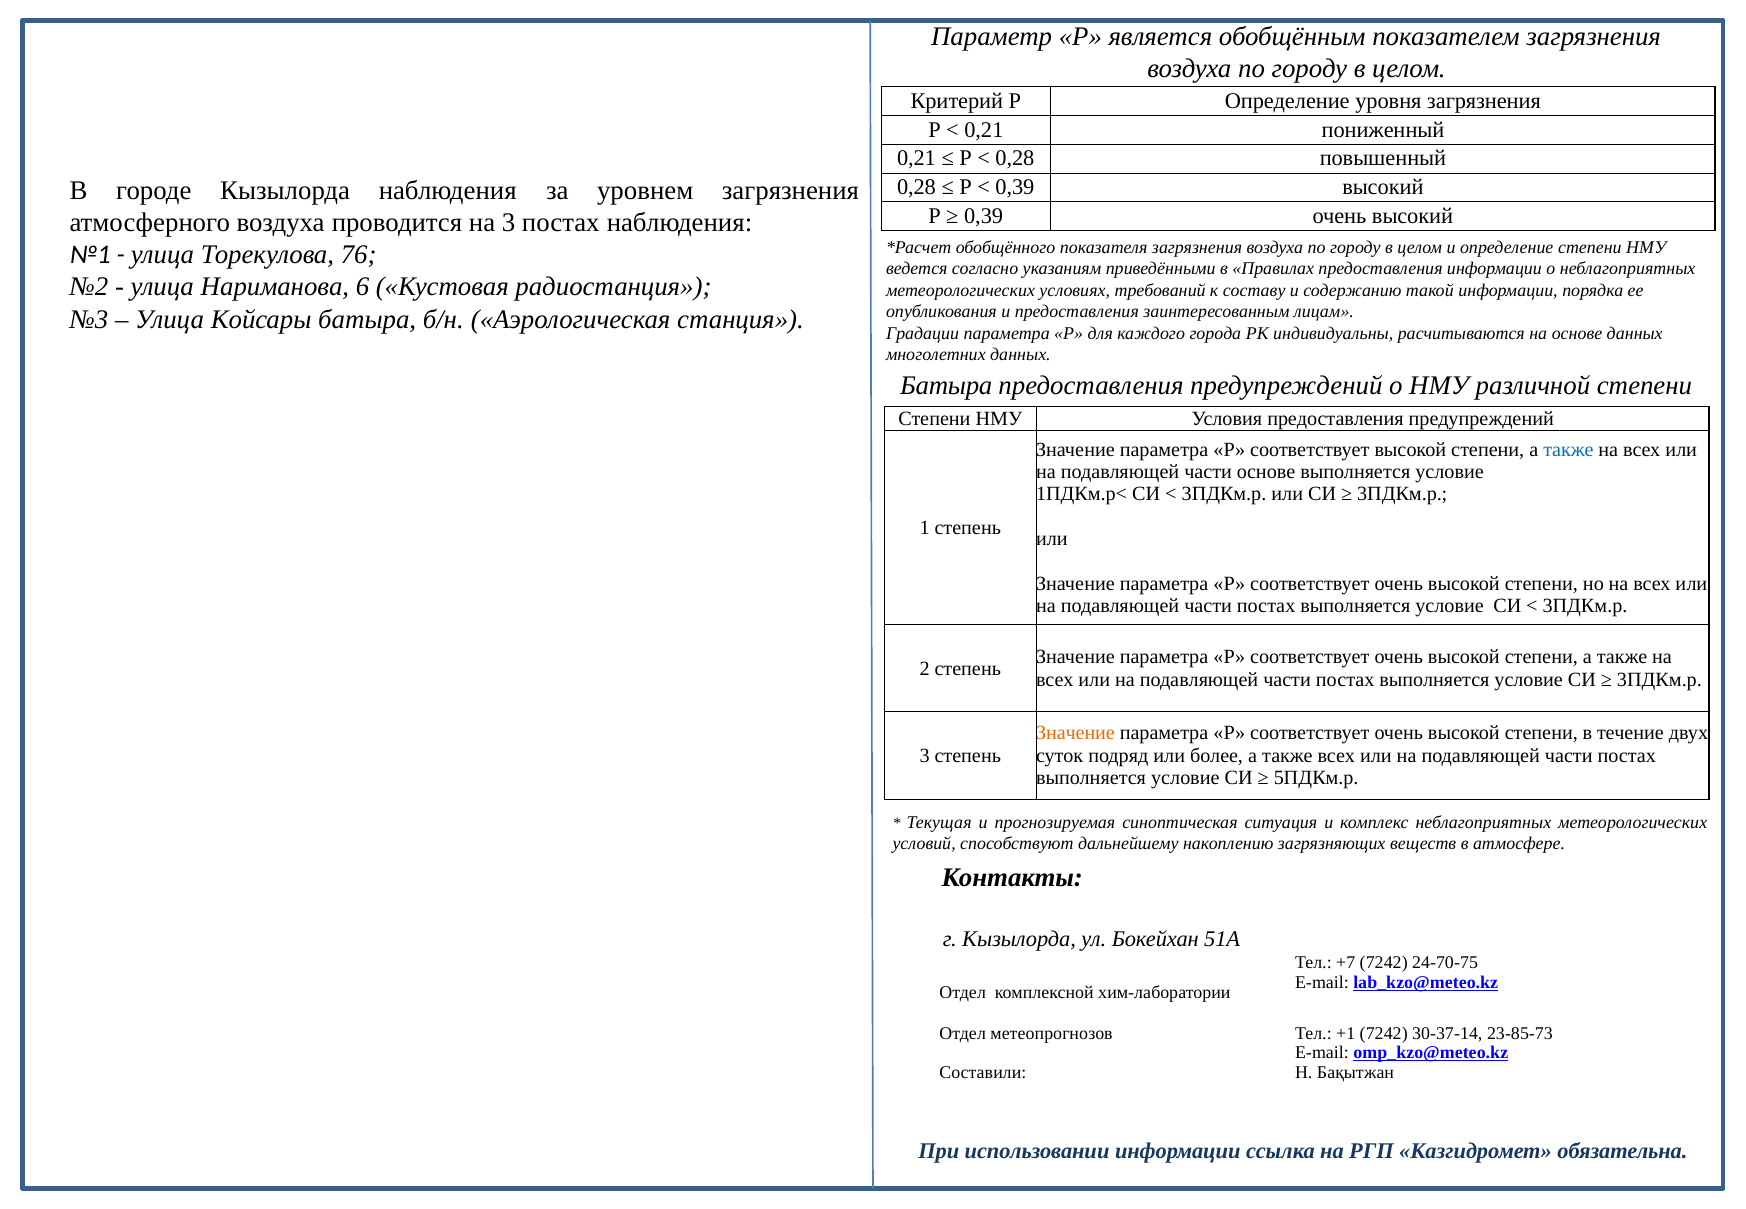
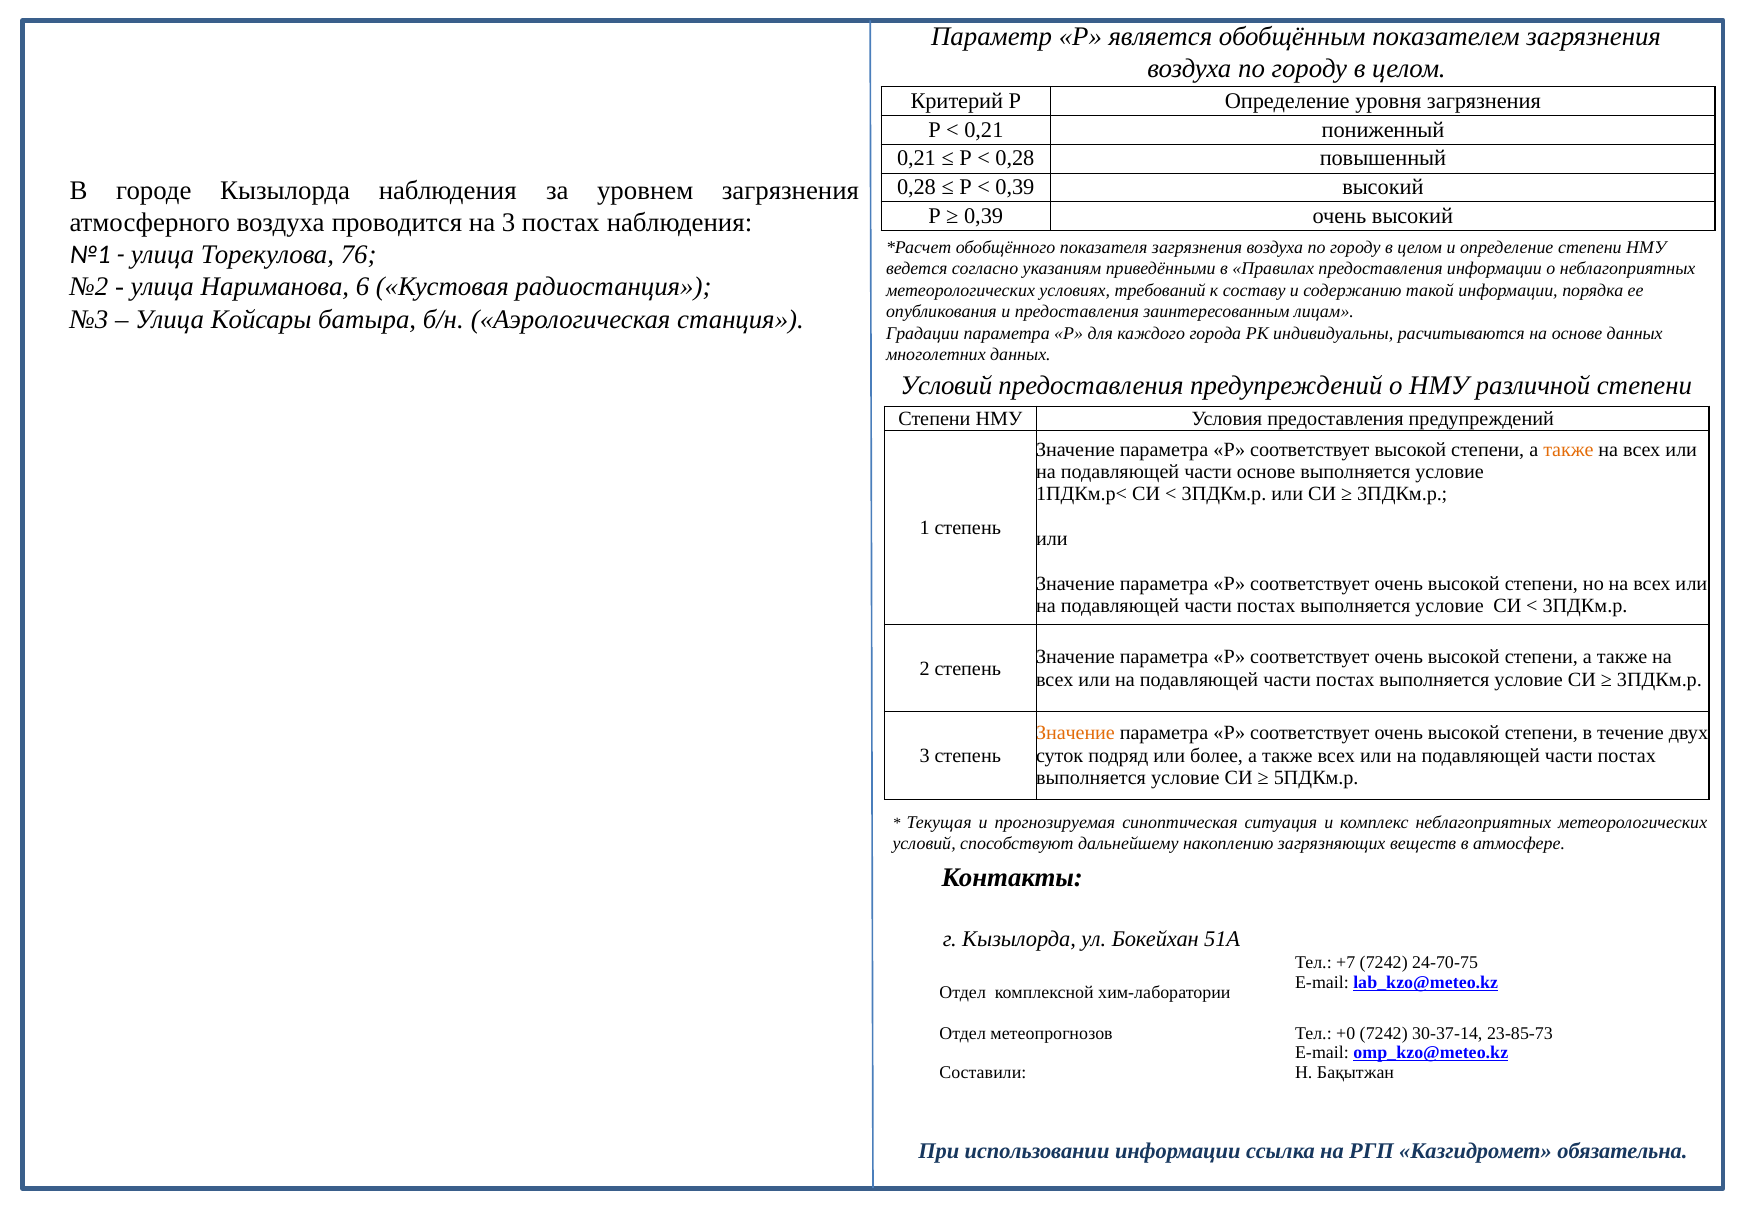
Батыра at (946, 386): Батыра -> Условий
также at (1568, 449) colour: blue -> orange
+1: +1 -> +0
